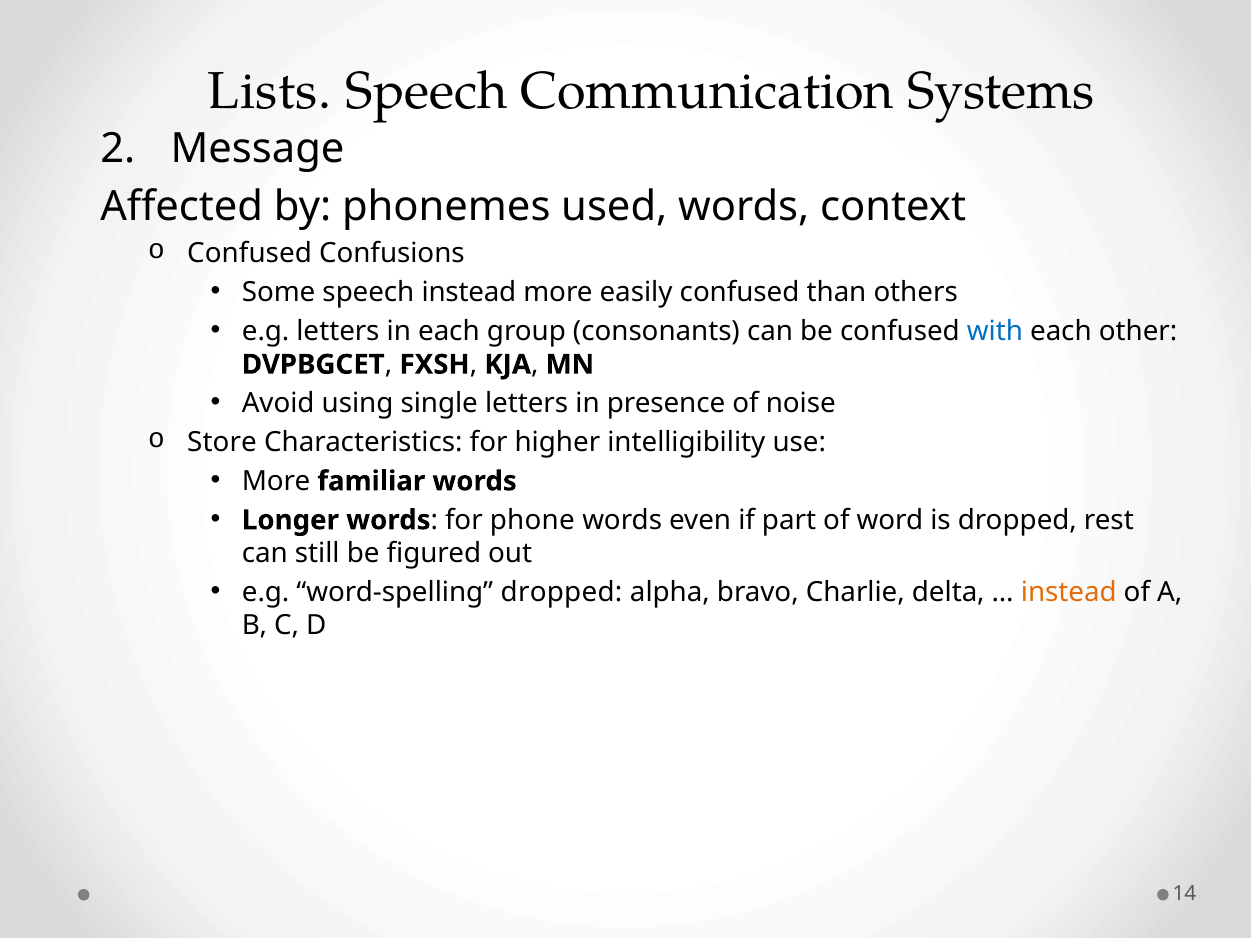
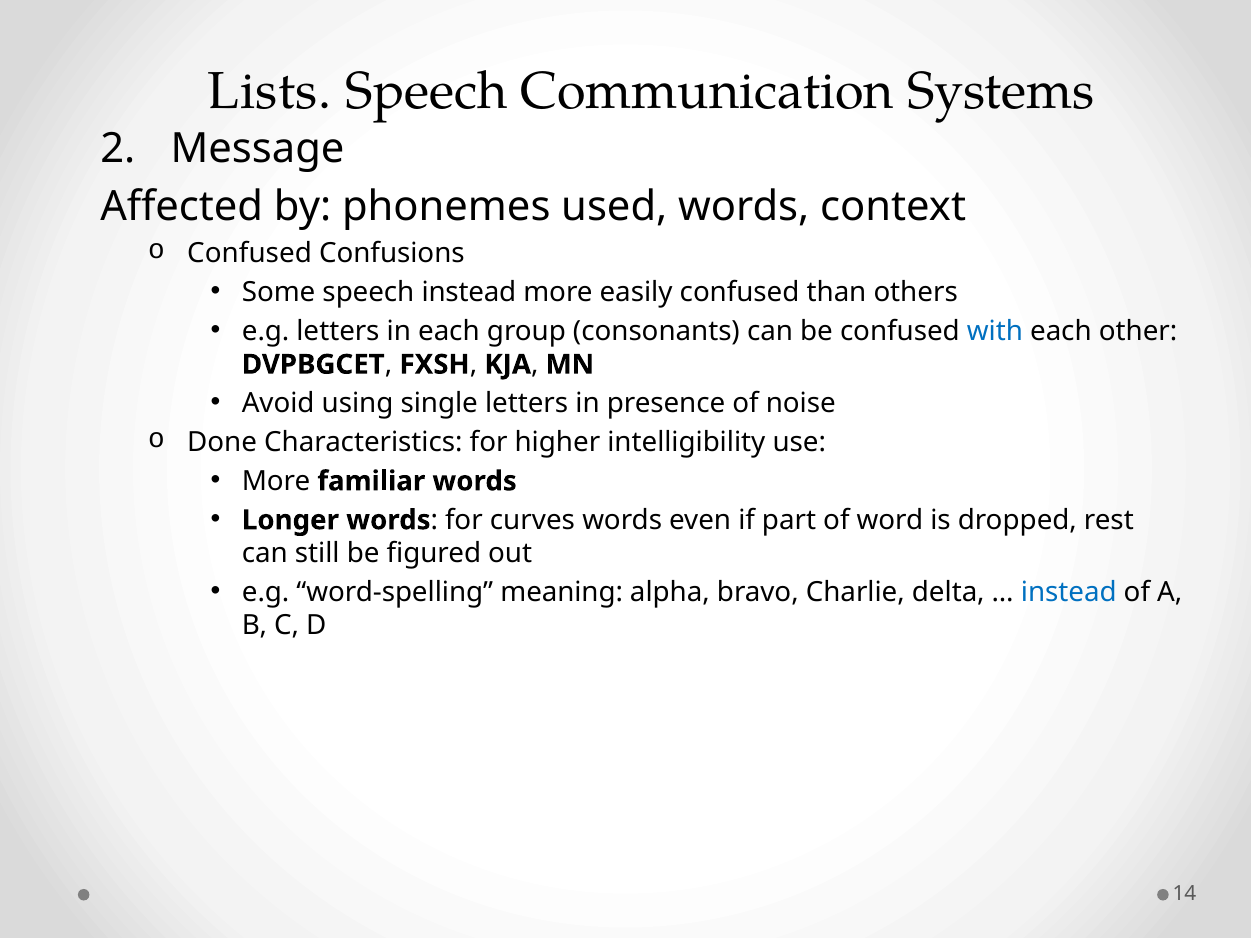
Store: Store -> Done
phone: phone -> curves
word-spelling dropped: dropped -> meaning
instead at (1069, 593) colour: orange -> blue
